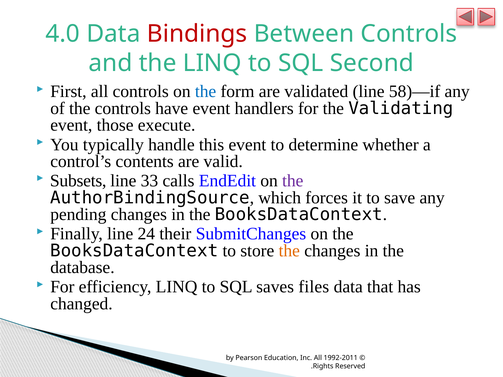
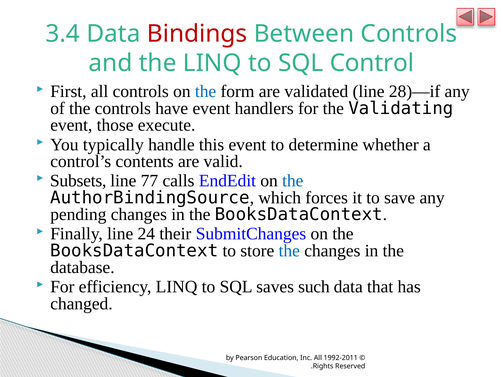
4.0: 4.0 -> 3.4
Second: Second -> Control
58)—if: 58)—if -> 28)—if
33: 33 -> 77
the at (293, 181) colour: purple -> blue
the at (289, 251) colour: orange -> blue
files: files -> such
